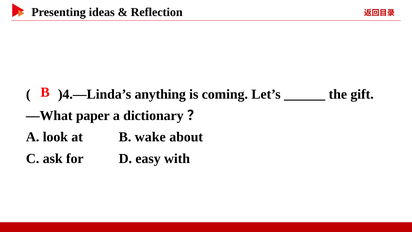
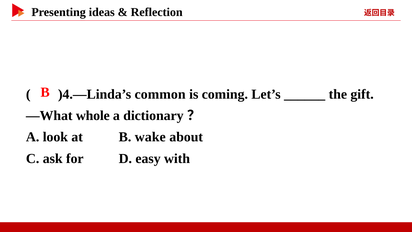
anything: anything -> common
paper: paper -> whole
